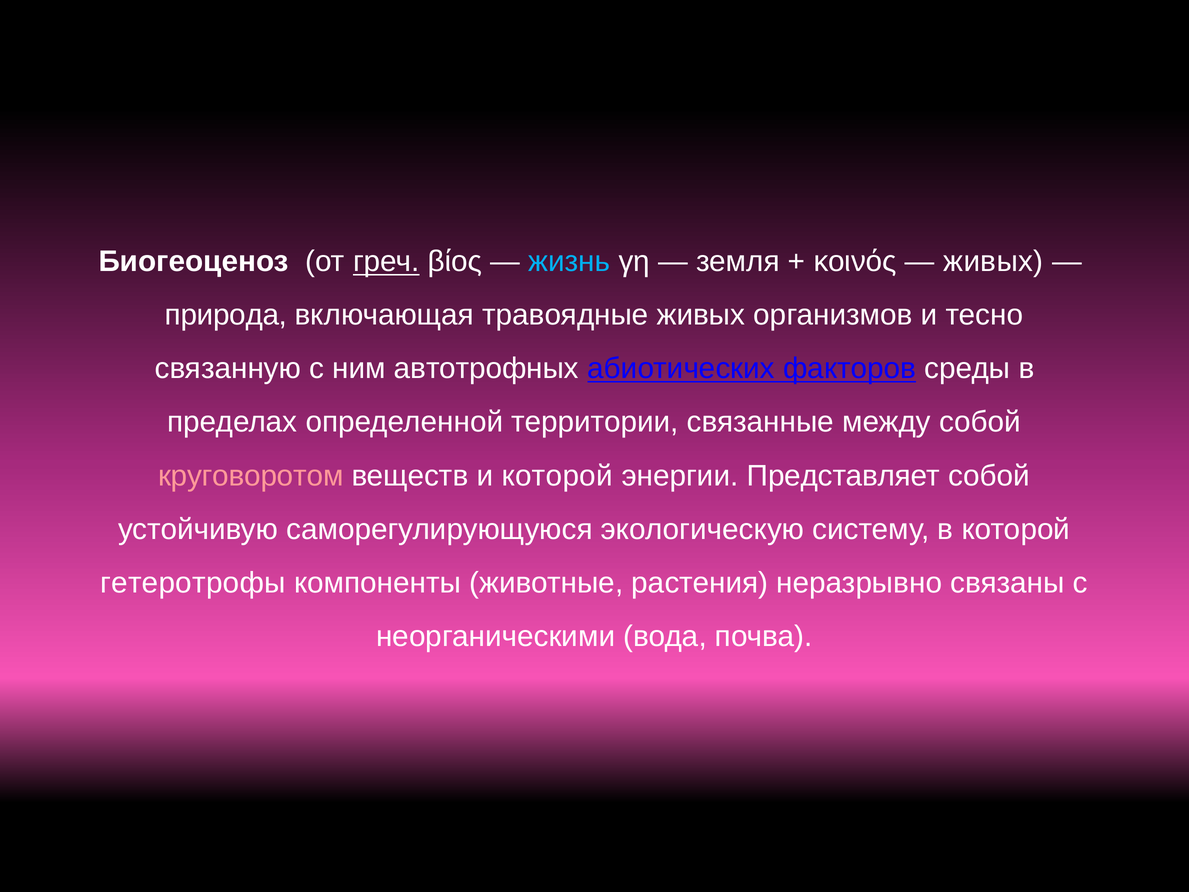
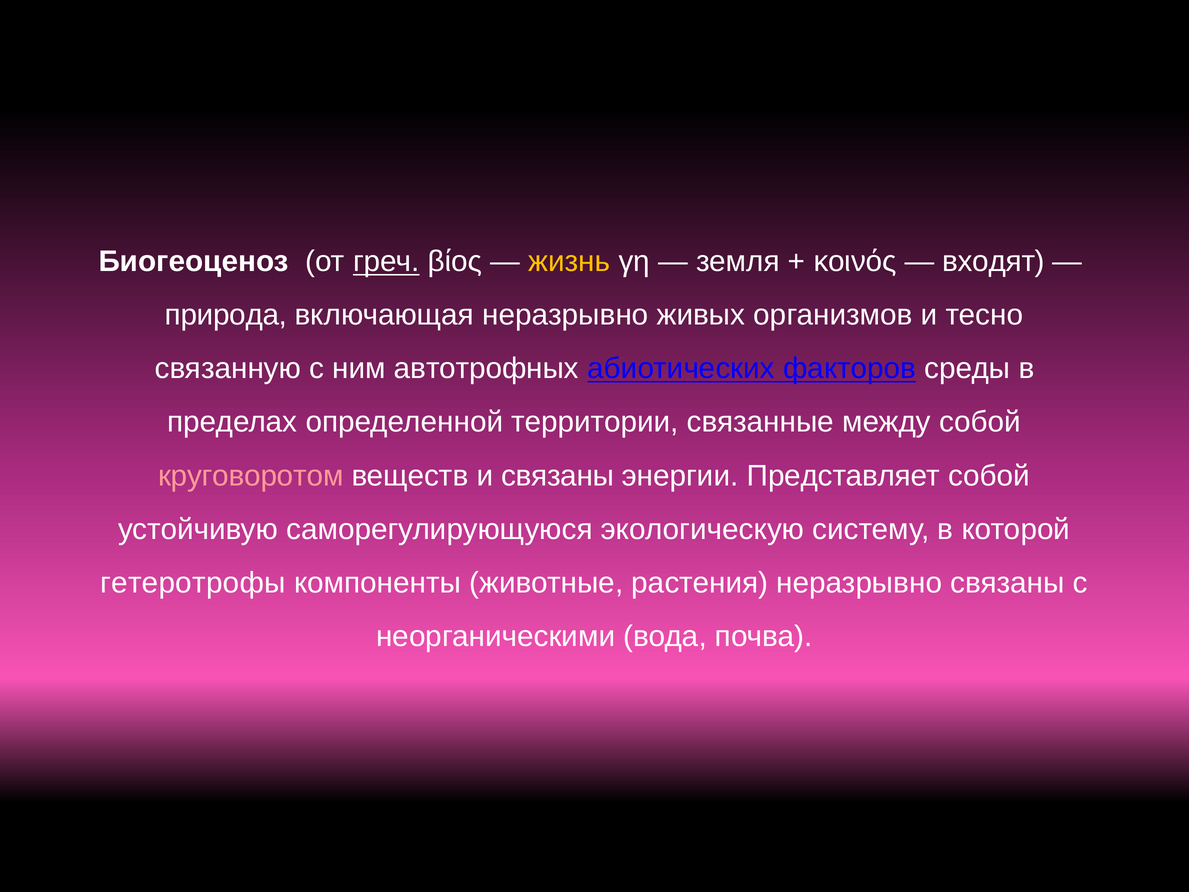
жизнь colour: light blue -> yellow
живых at (993, 262): живых -> входят
включающая травоядные: травоядные -> неразрывно
и которой: которой -> связаны
